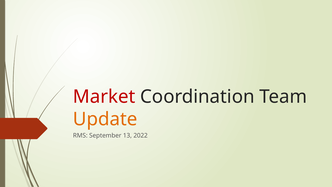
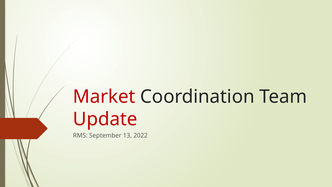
Update colour: orange -> red
